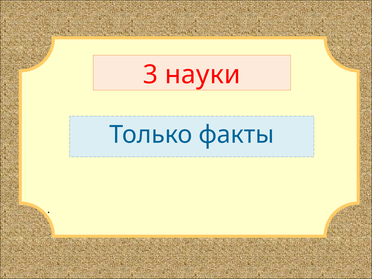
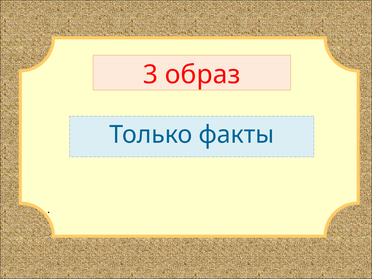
науки: науки -> образ
